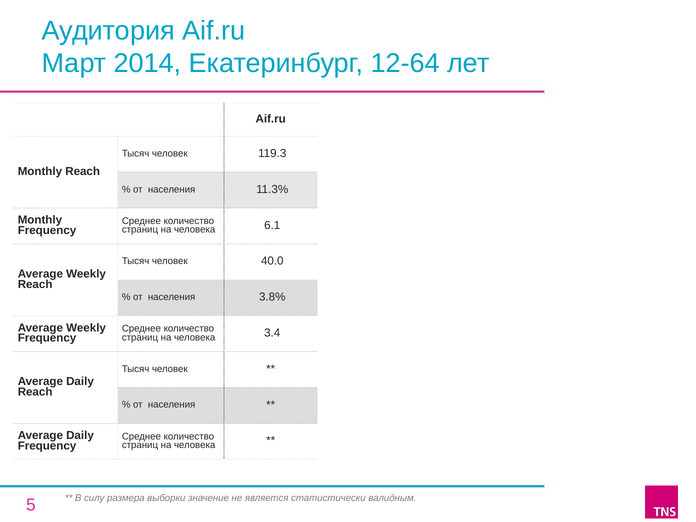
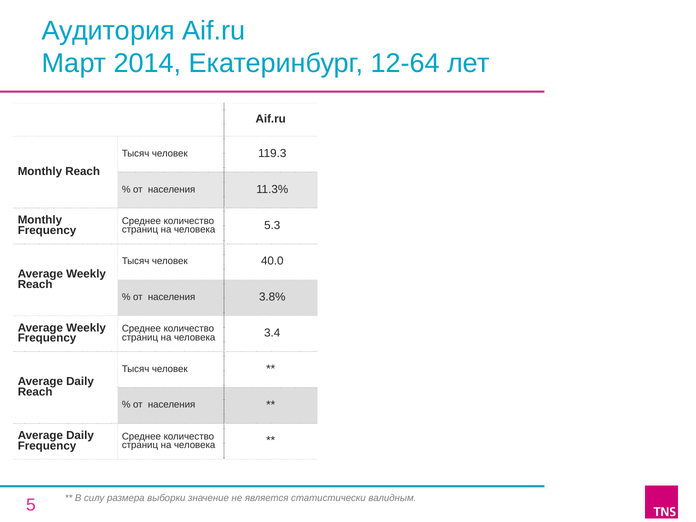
6.1: 6.1 -> 5.3
